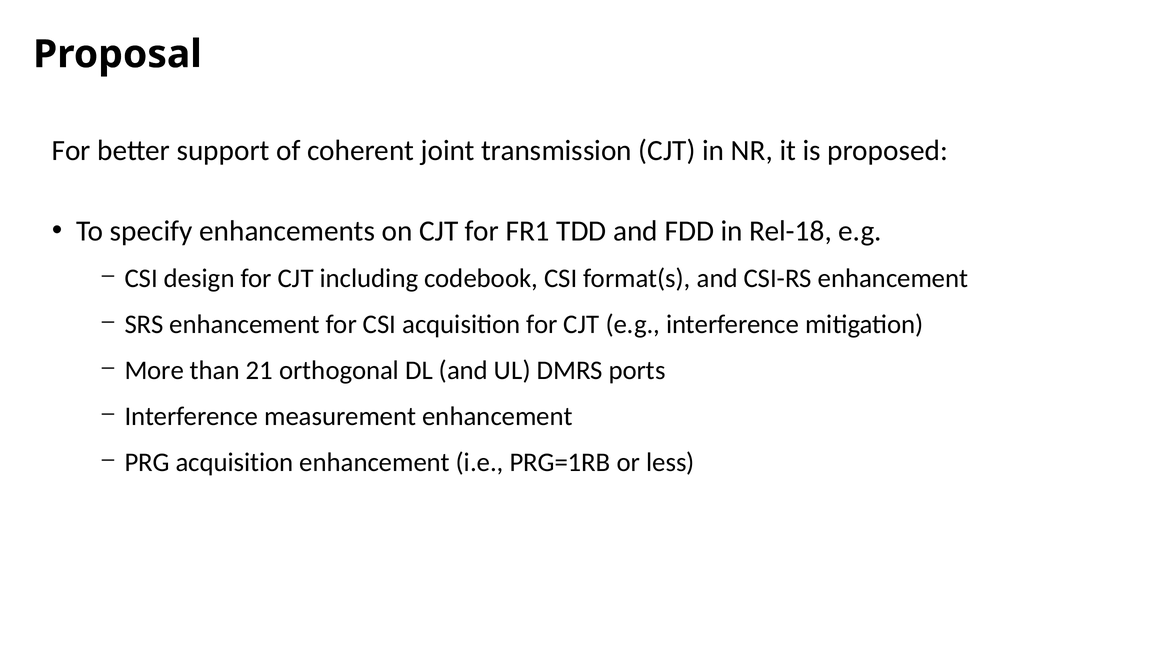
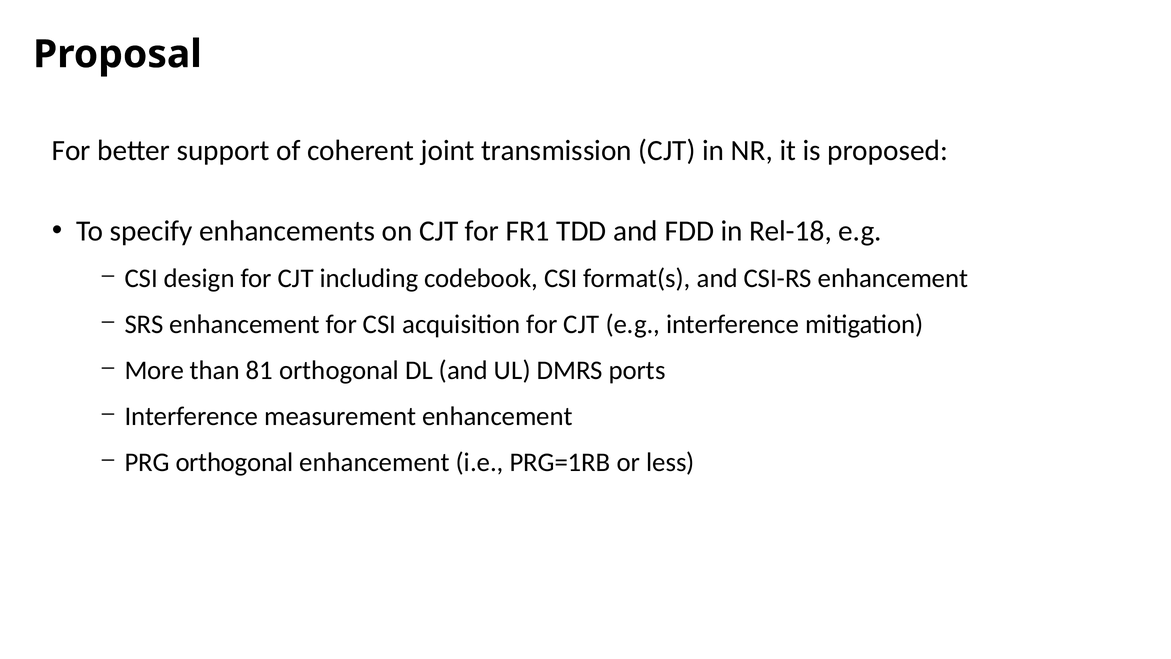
21: 21 -> 81
PRG acquisition: acquisition -> orthogonal
